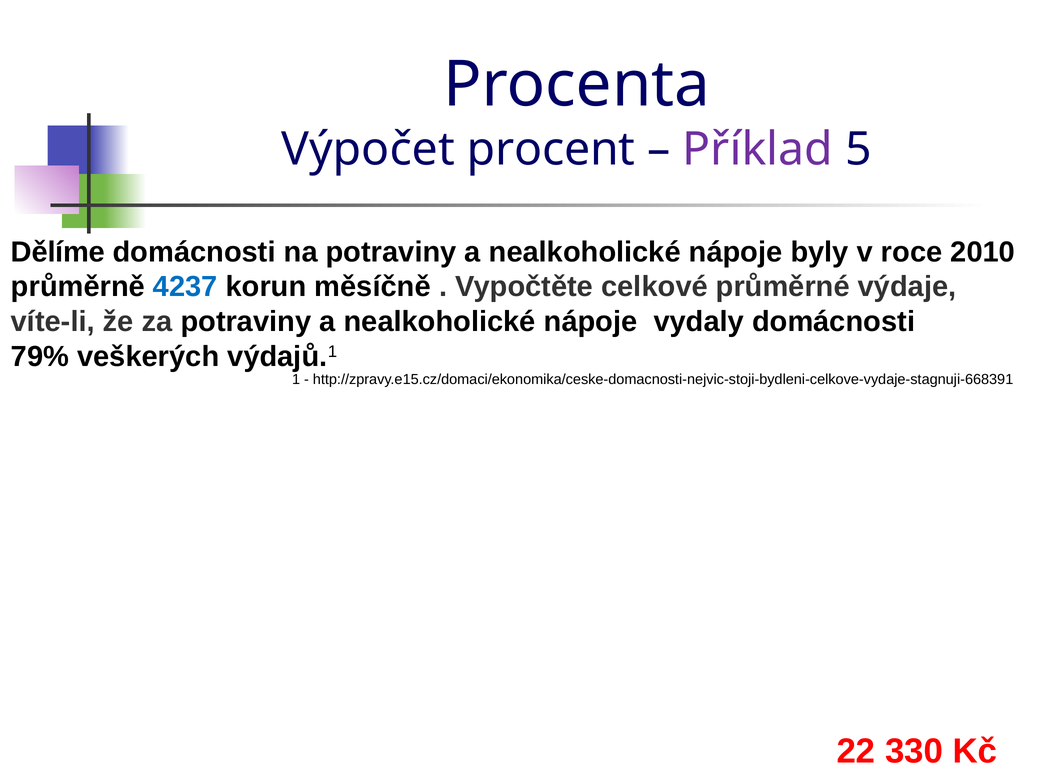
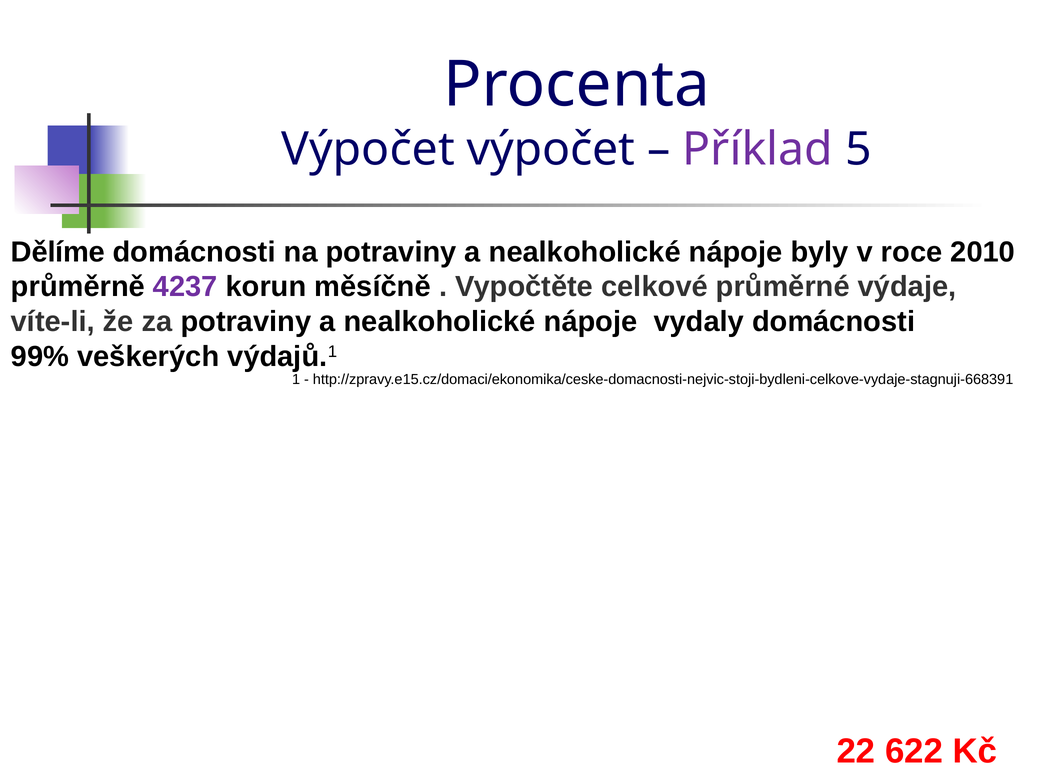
Výpočet procent: procent -> výpočet
4237 colour: blue -> purple
79%: 79% -> 99%
330: 330 -> 622
